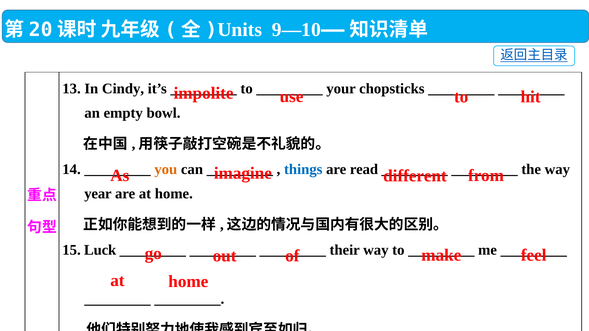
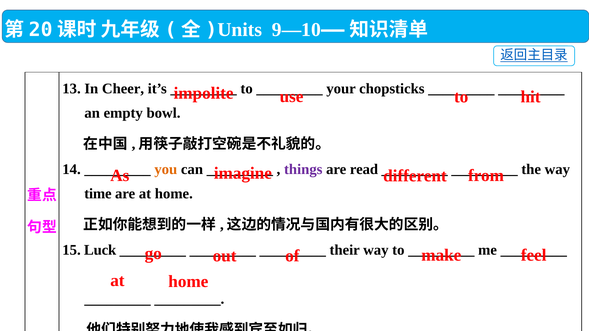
Cindy: Cindy -> Cheer
things colour: blue -> purple
year: year -> time
